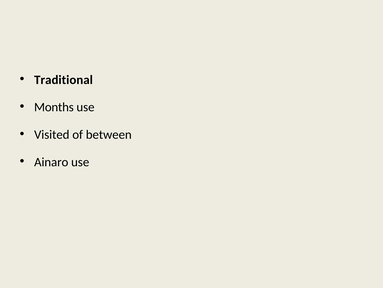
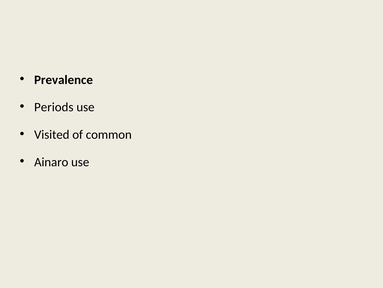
Traditional: Traditional -> Prevalence
Months: Months -> Periods
between: between -> common
